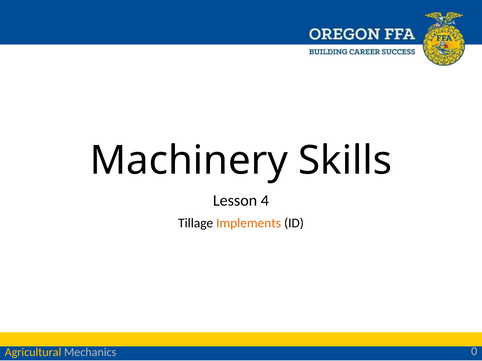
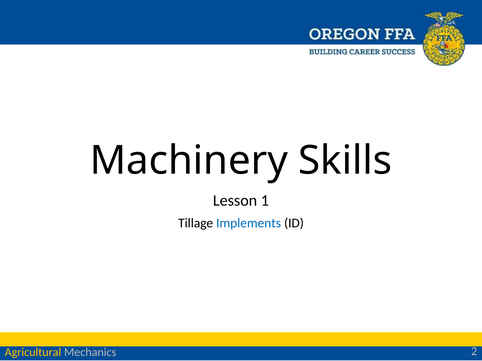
4: 4 -> 1
Implements colour: orange -> blue
0: 0 -> 2
